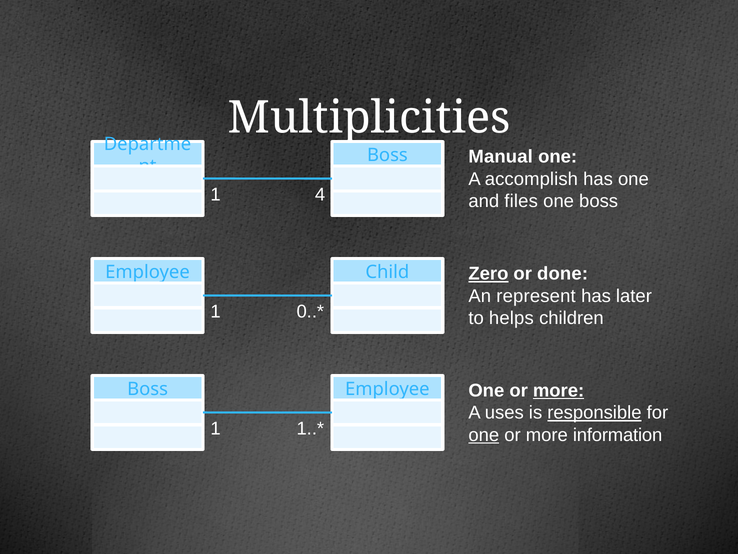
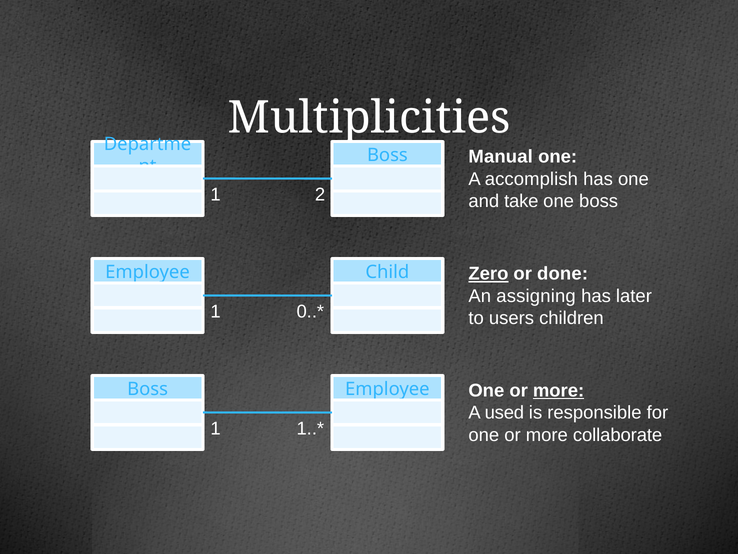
4: 4 -> 2
files: files -> take
represent: represent -> assigning
helps: helps -> users
uses: uses -> used
responsible underline: present -> none
one at (484, 435) underline: present -> none
information: information -> collaborate
